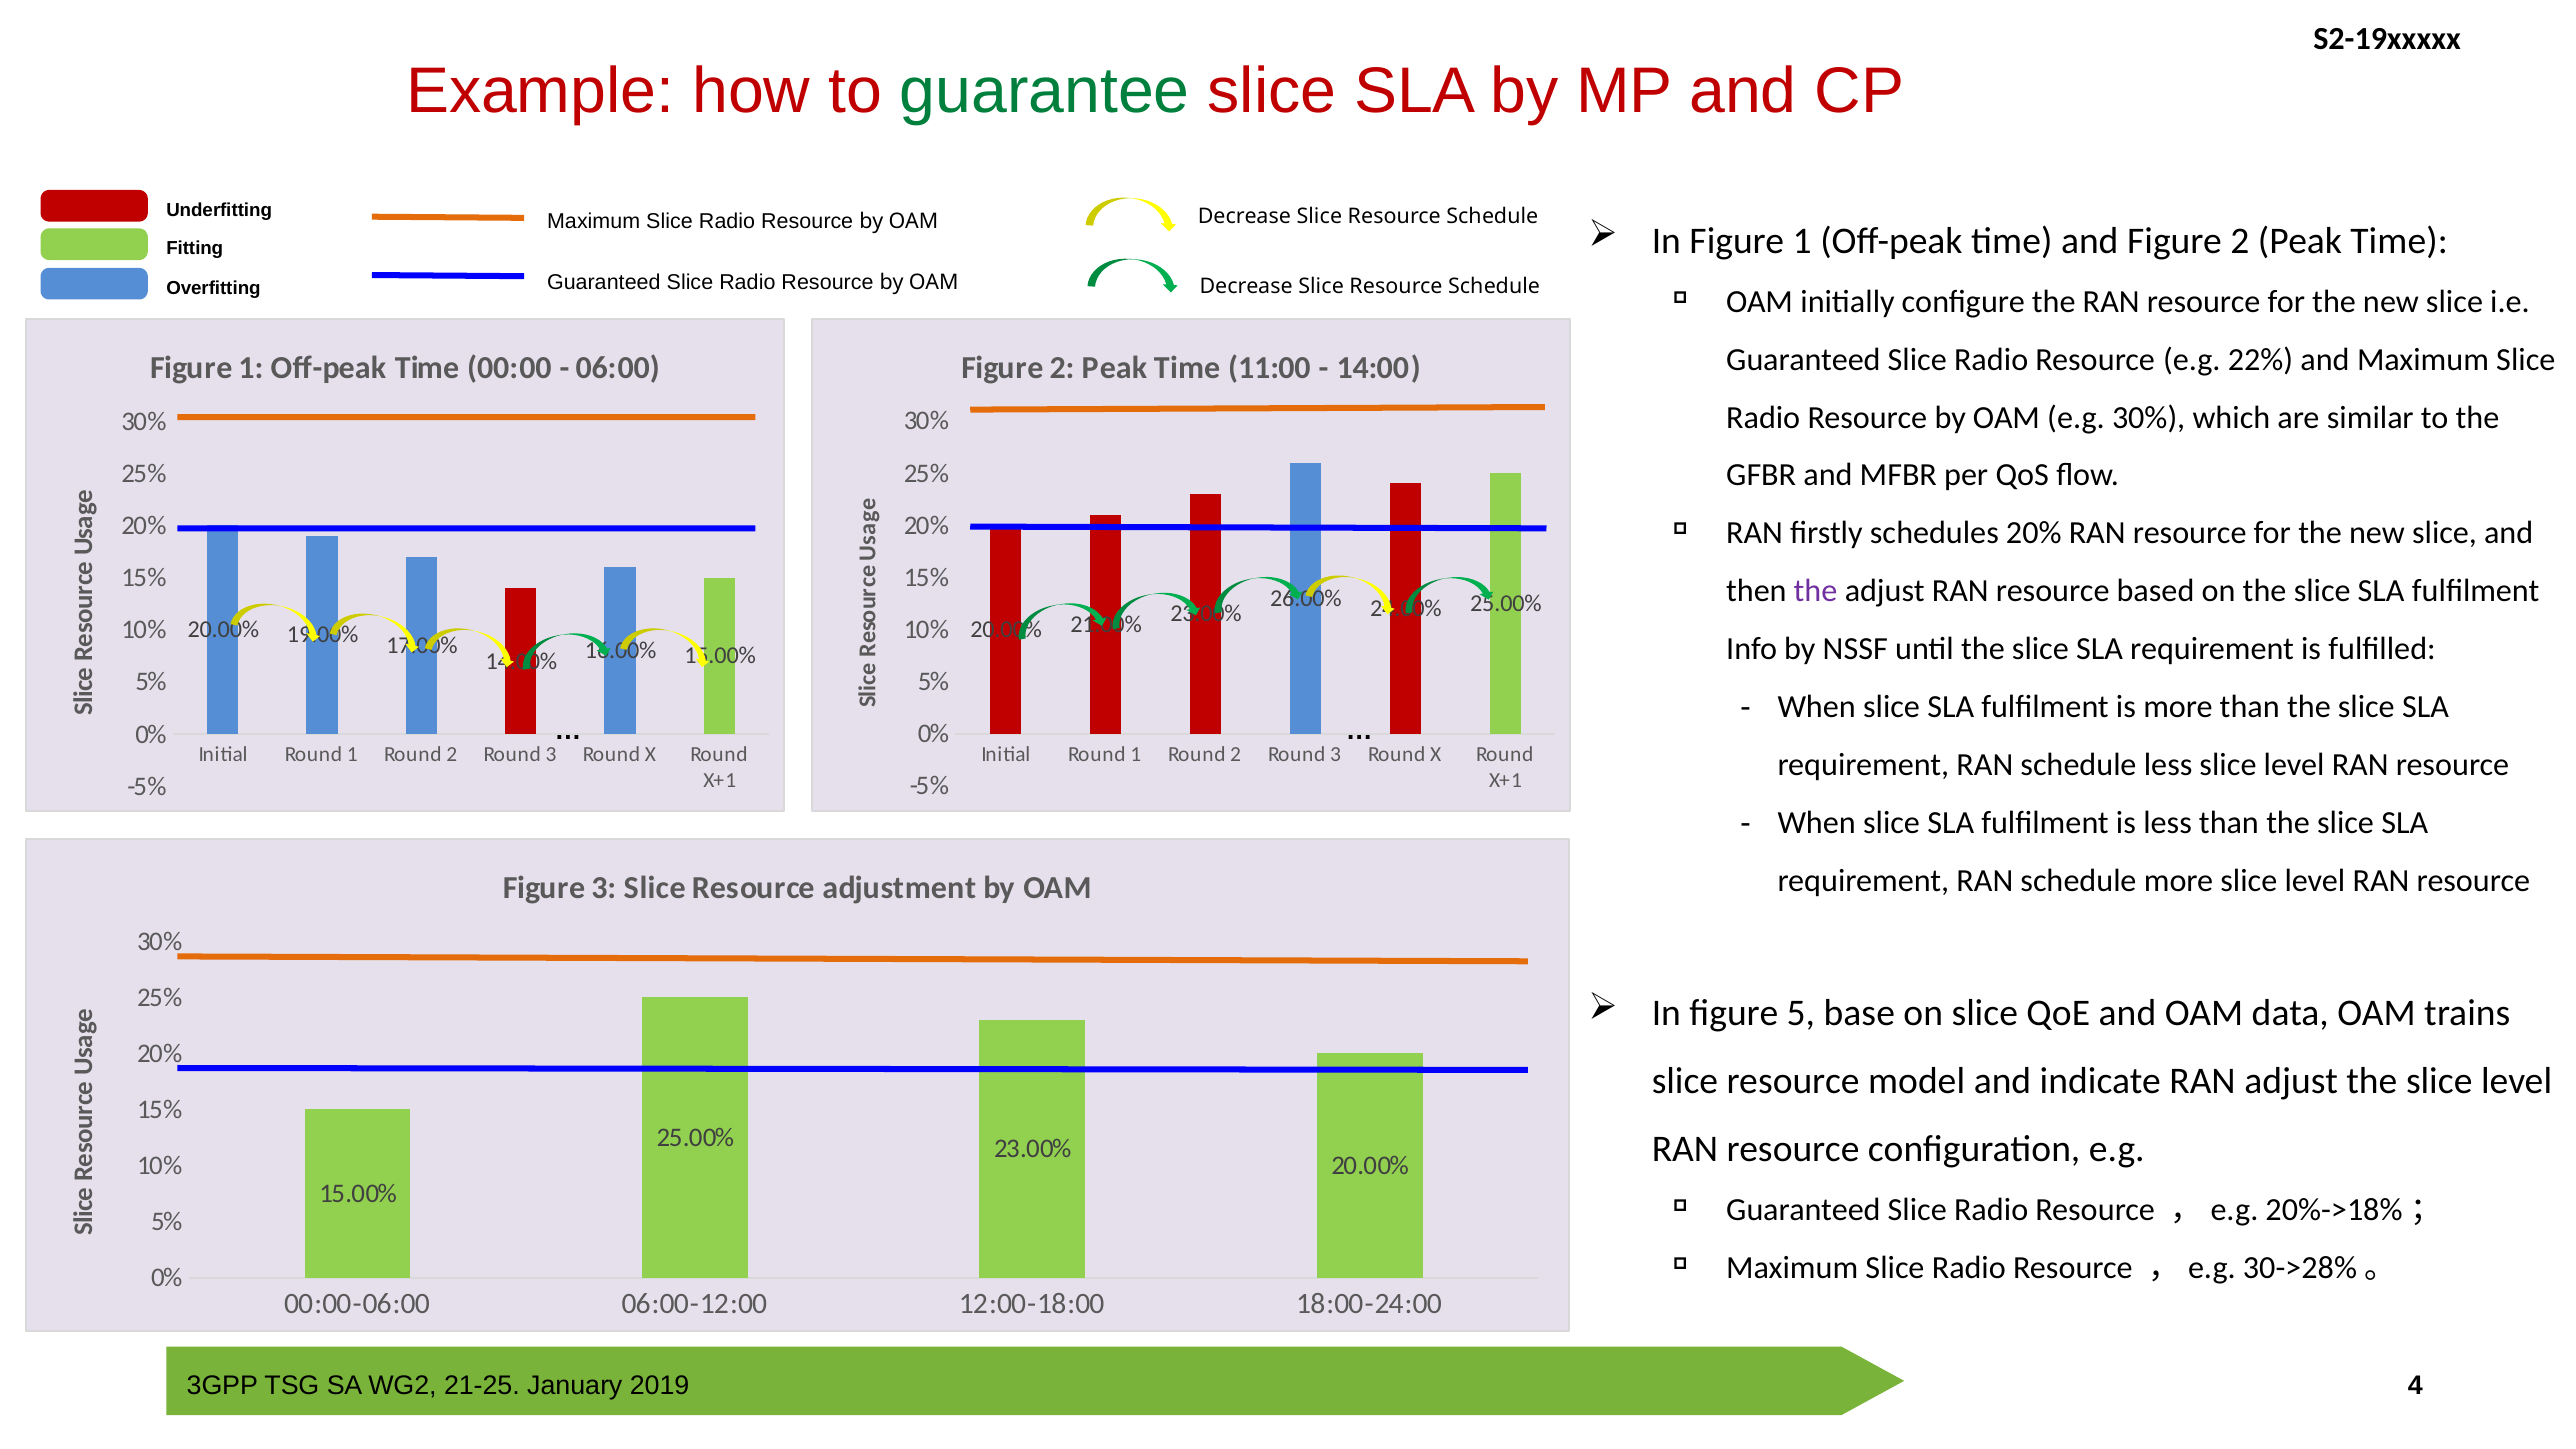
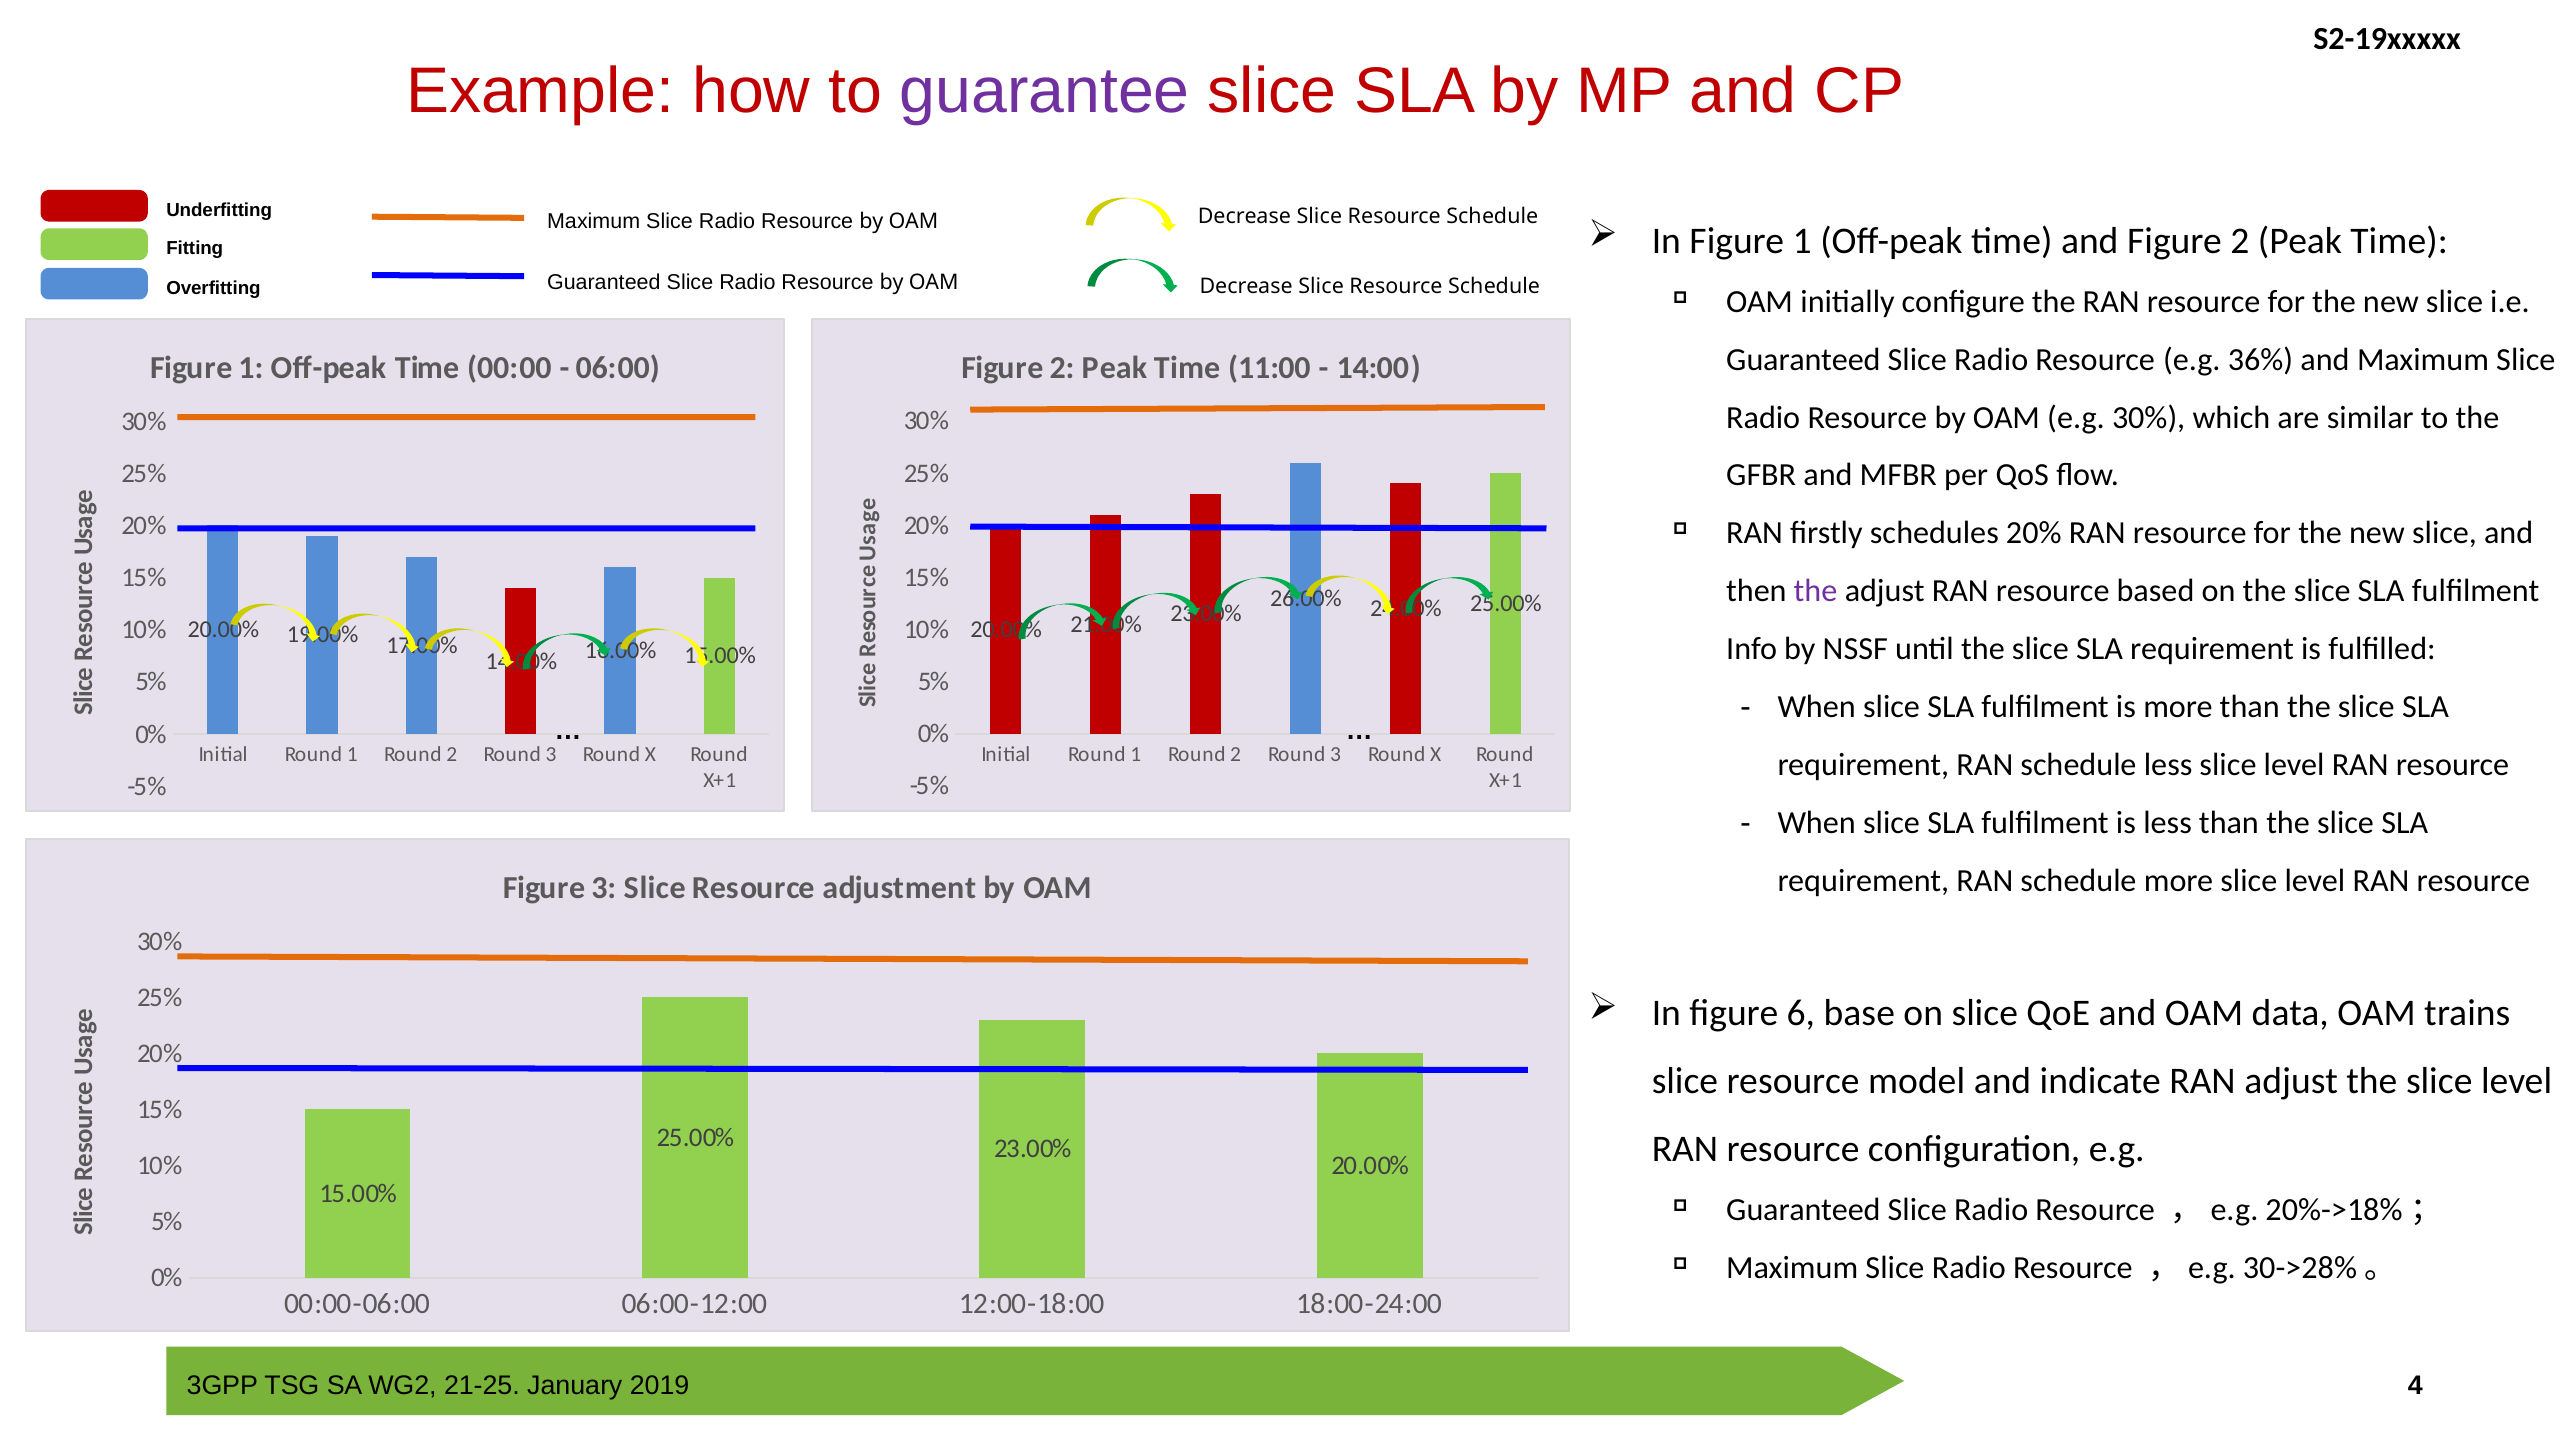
guarantee colour: green -> purple
22%: 22% -> 36%
5: 5 -> 6
